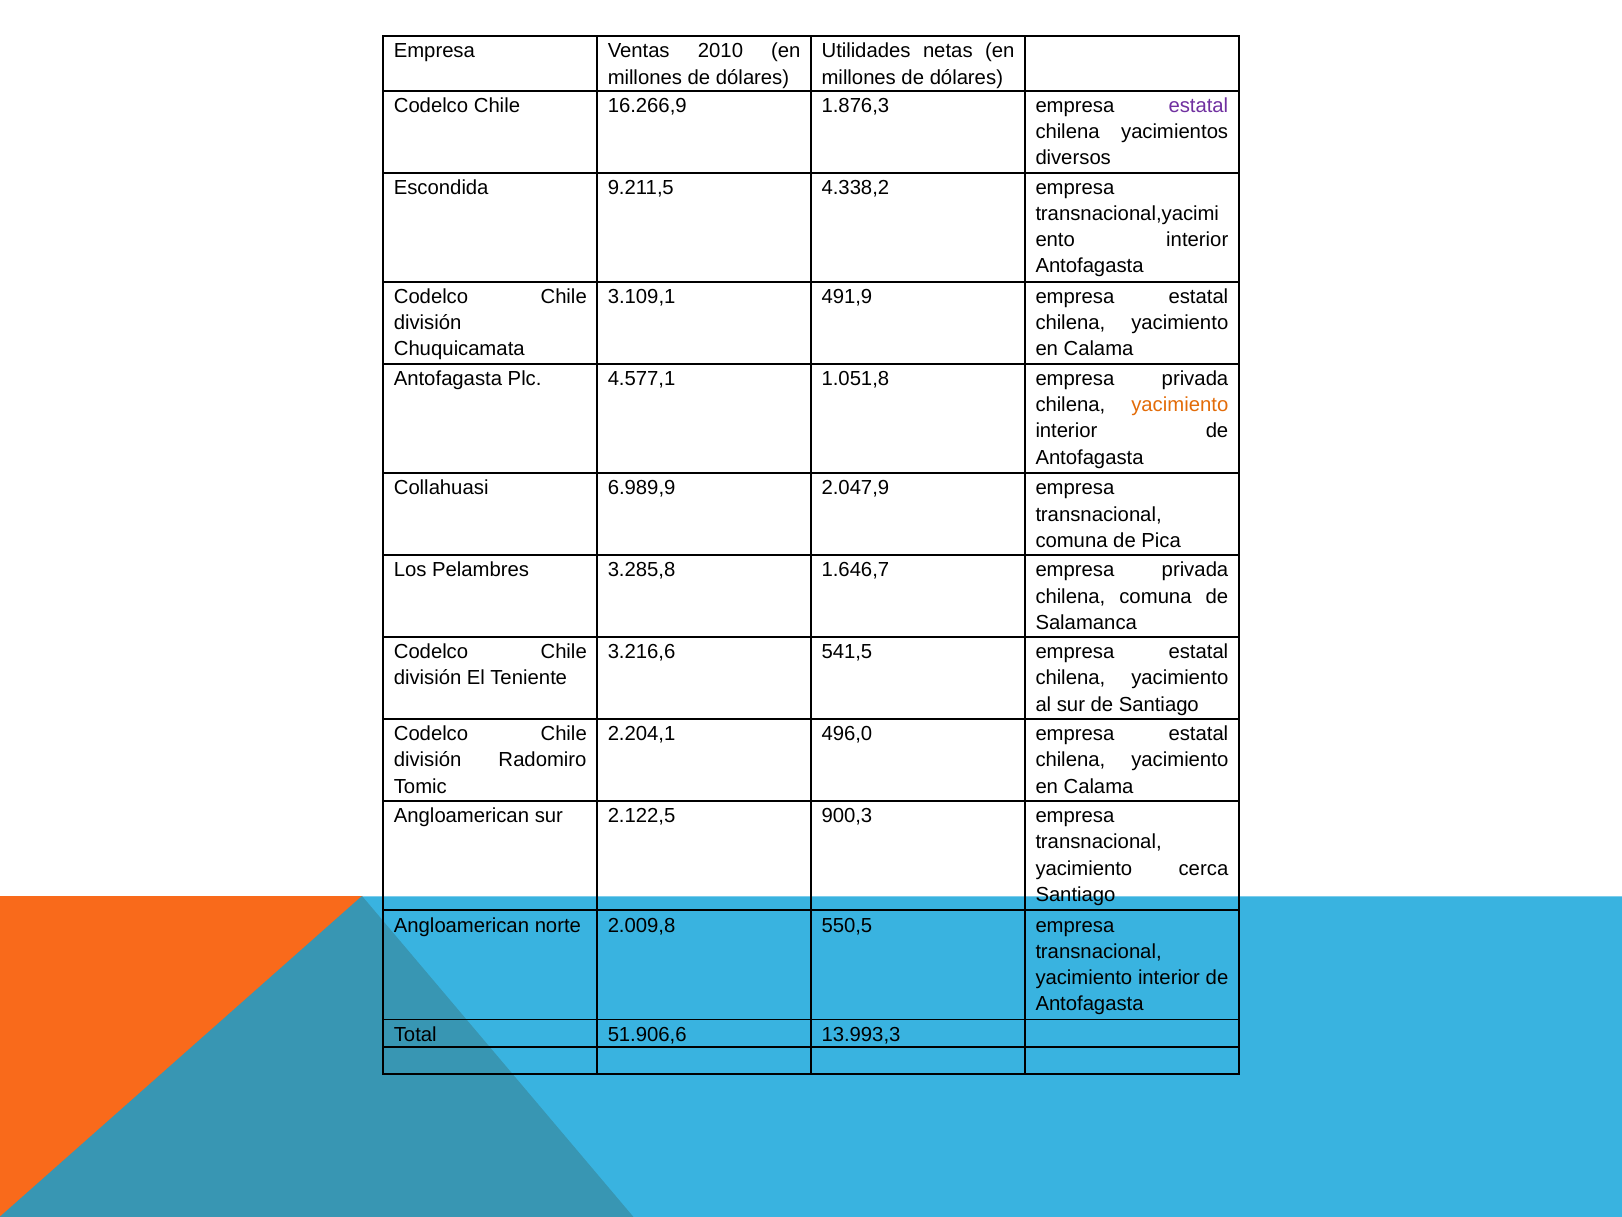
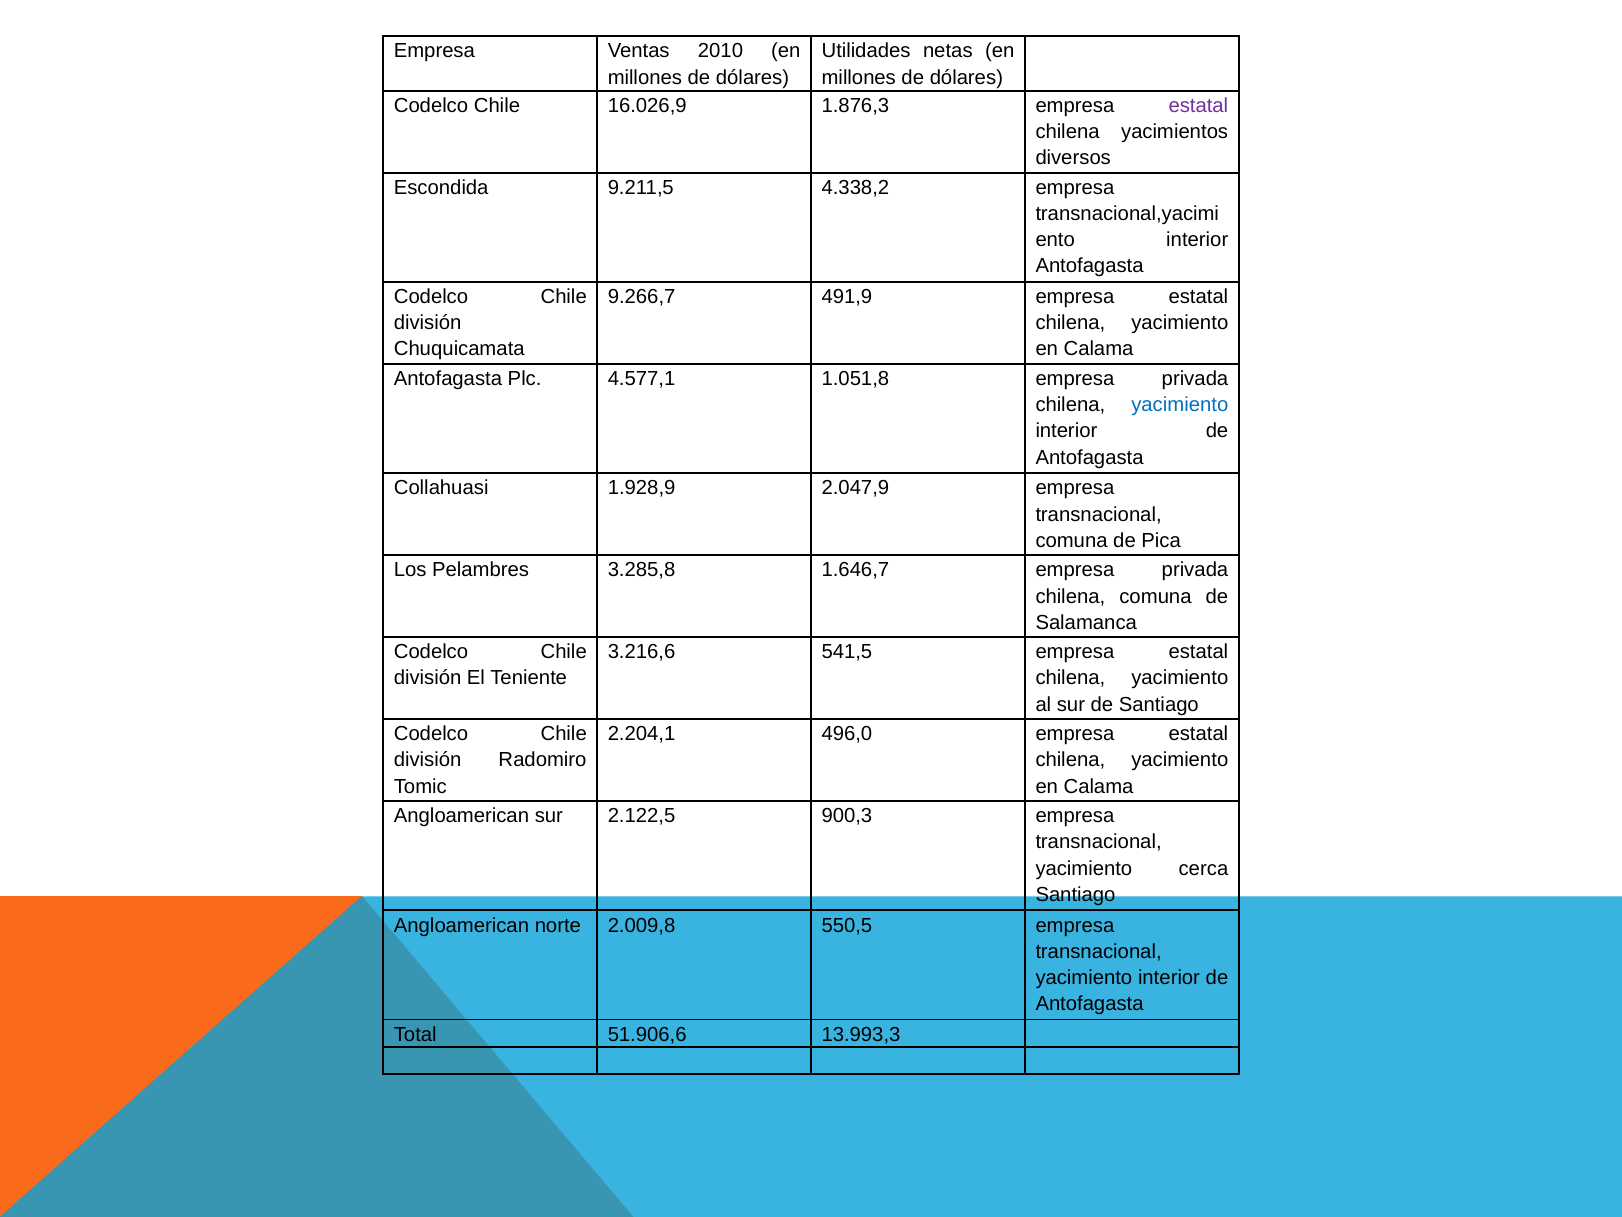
16.266,9: 16.266,9 -> 16.026,9
3.109,1: 3.109,1 -> 9.266,7
yacimiento at (1180, 405) colour: orange -> blue
6.989,9: 6.989,9 -> 1.928,9
